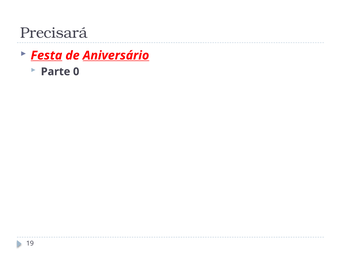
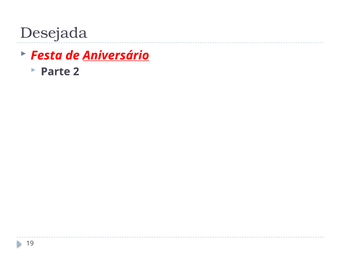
Precisará: Precisará -> Desejada
Festa underline: present -> none
0: 0 -> 2
